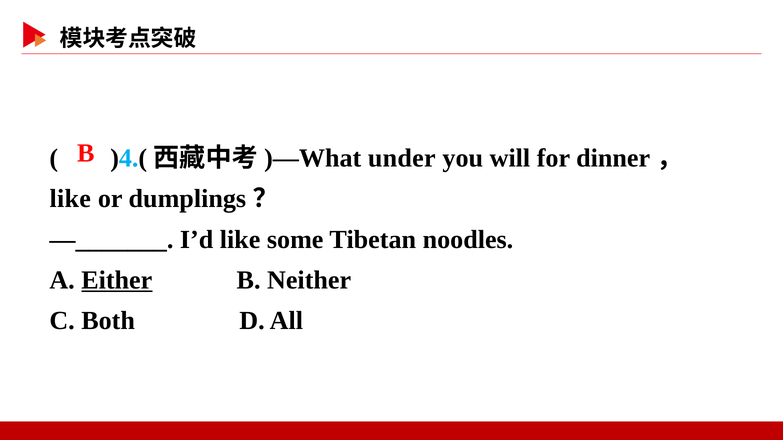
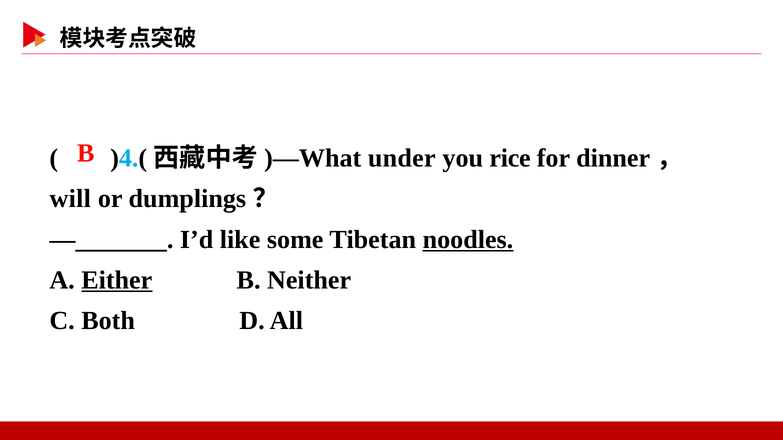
will: will -> rice
like at (70, 199): like -> will
noodles underline: none -> present
